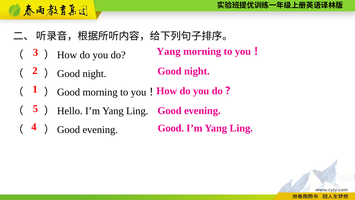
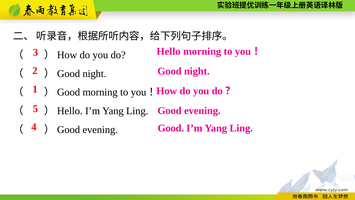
Yang at (169, 51): Yang -> Hello
